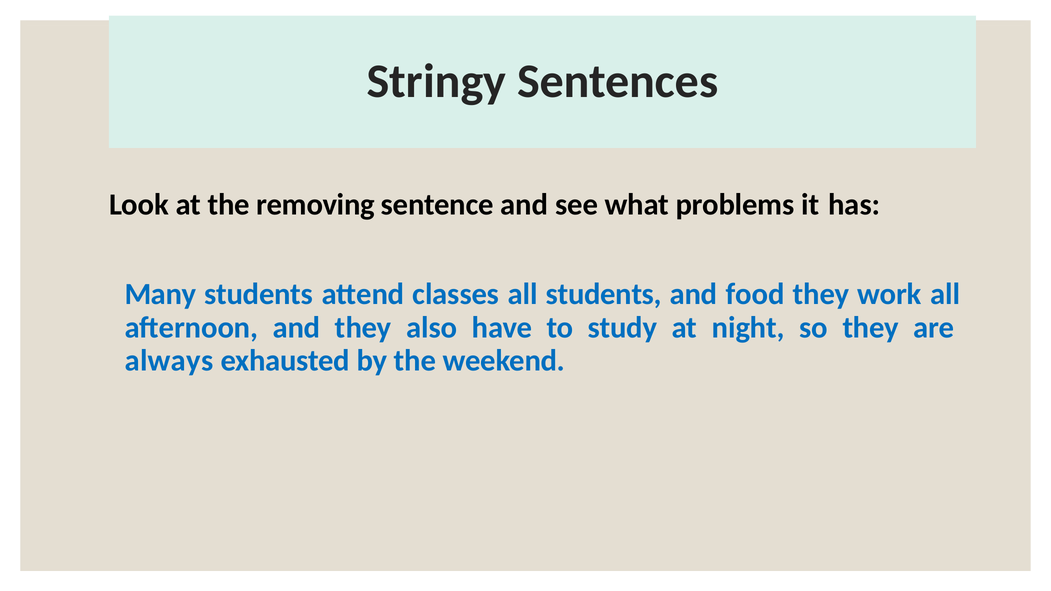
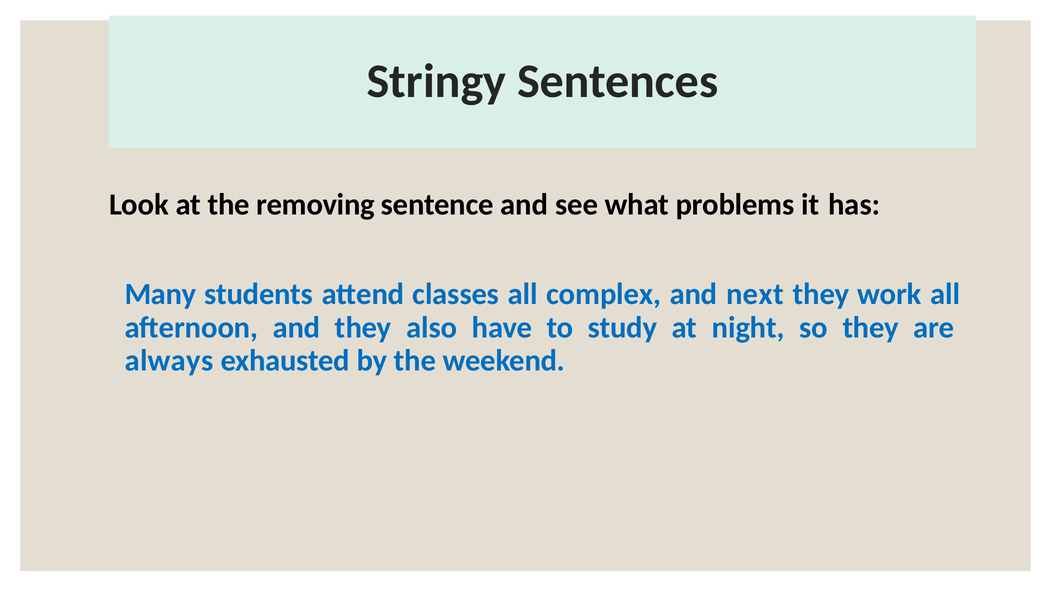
all students: students -> complex
food: food -> next
